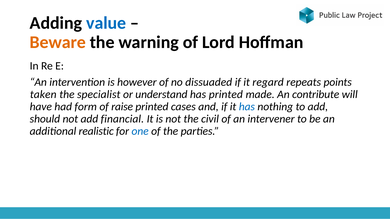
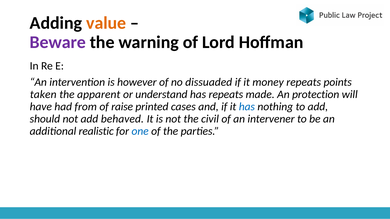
value colour: blue -> orange
Beware colour: orange -> purple
regard: regard -> money
specialist: specialist -> apparent
has printed: printed -> repeats
contribute: contribute -> protection
form: form -> from
financial: financial -> behaved
